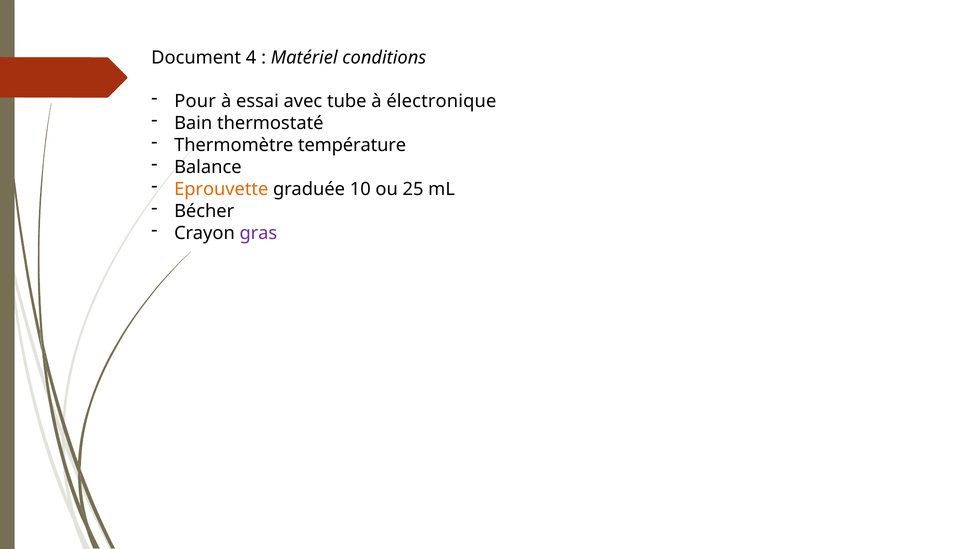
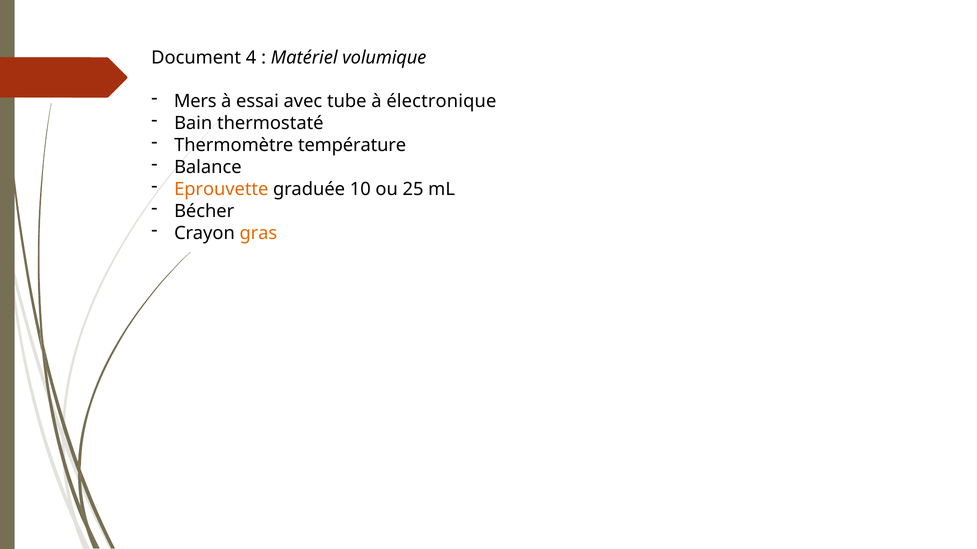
conditions: conditions -> volumique
Pour: Pour -> Mers
gras colour: purple -> orange
